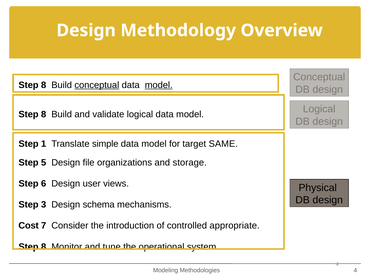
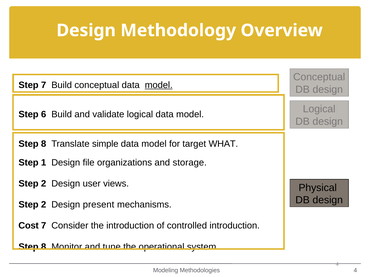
8 at (44, 85): 8 -> 7
conceptual at (97, 85) underline: present -> none
8 at (44, 115): 8 -> 6
1 at (44, 144): 1 -> 8
SAME: SAME -> WHAT
5: 5 -> 1
6 at (44, 184): 6 -> 2
3 at (44, 205): 3 -> 2
schema: schema -> present
controlled appropriate: appropriate -> introduction
